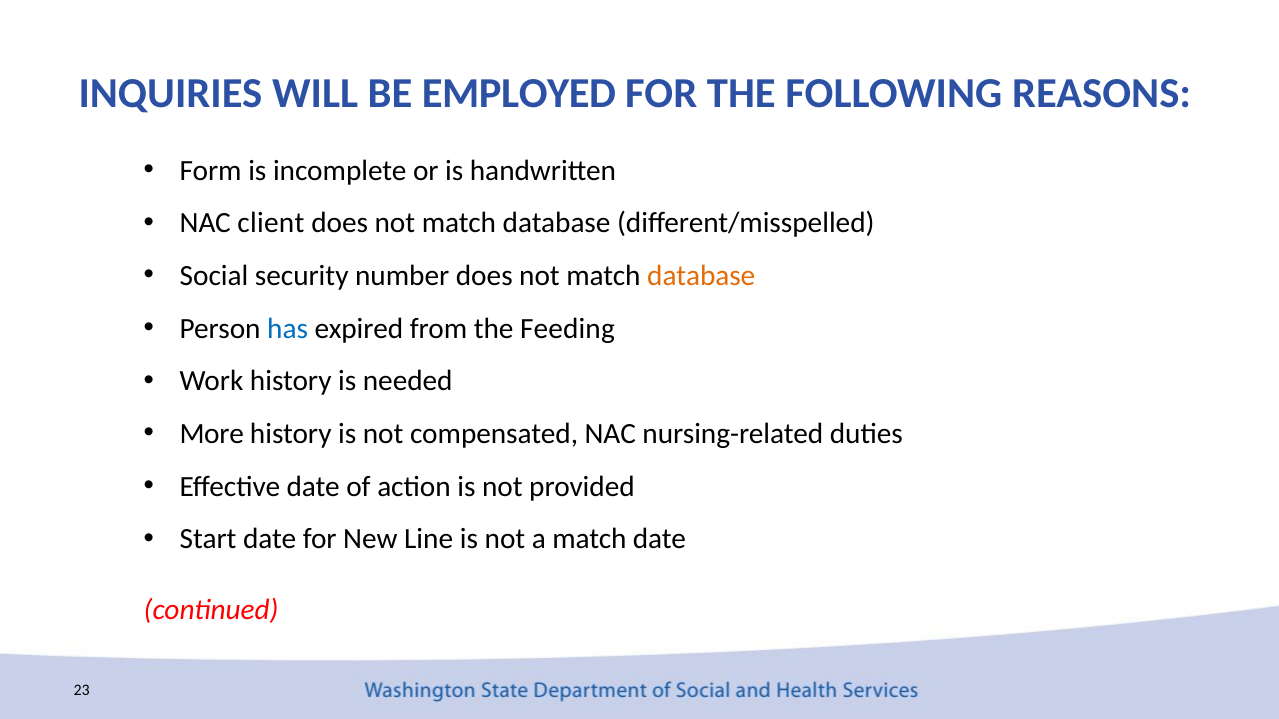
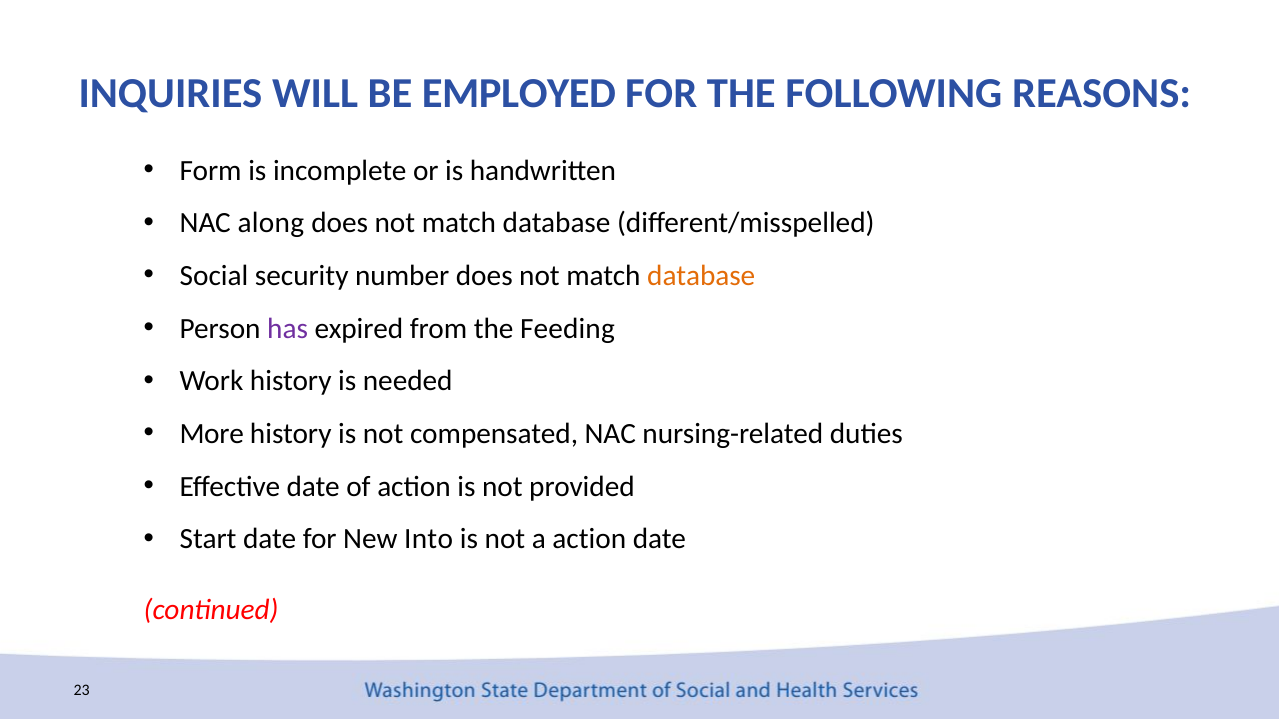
client: client -> along
has colour: blue -> purple
Line: Line -> Into
a match: match -> action
